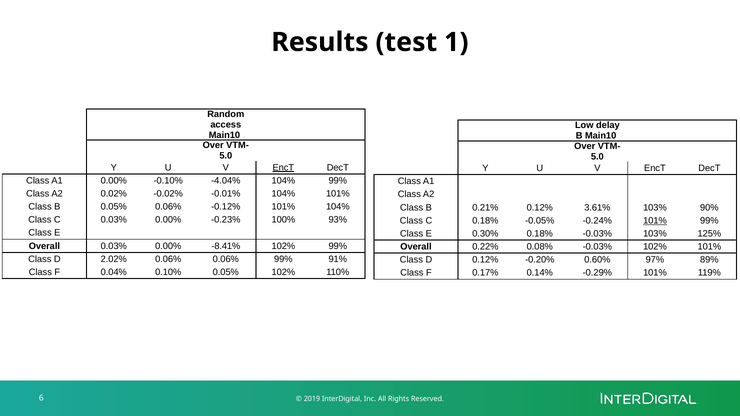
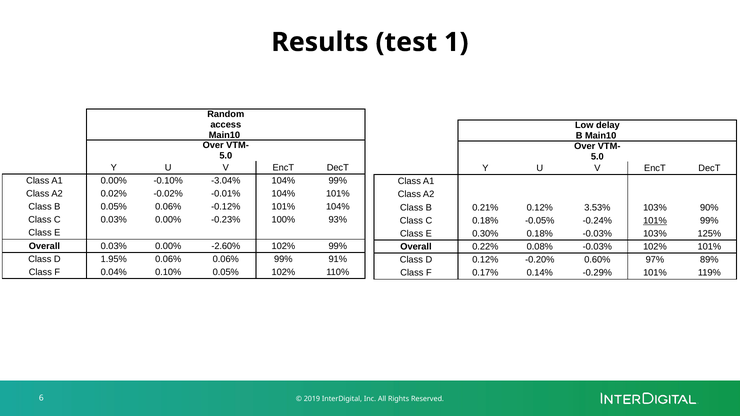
EncT at (283, 168) underline: present -> none
-4.04%: -4.04% -> -3.04%
3.61%: 3.61% -> 3.53%
-8.41%: -8.41% -> -2.60%
2.02%: 2.02% -> 1.95%
